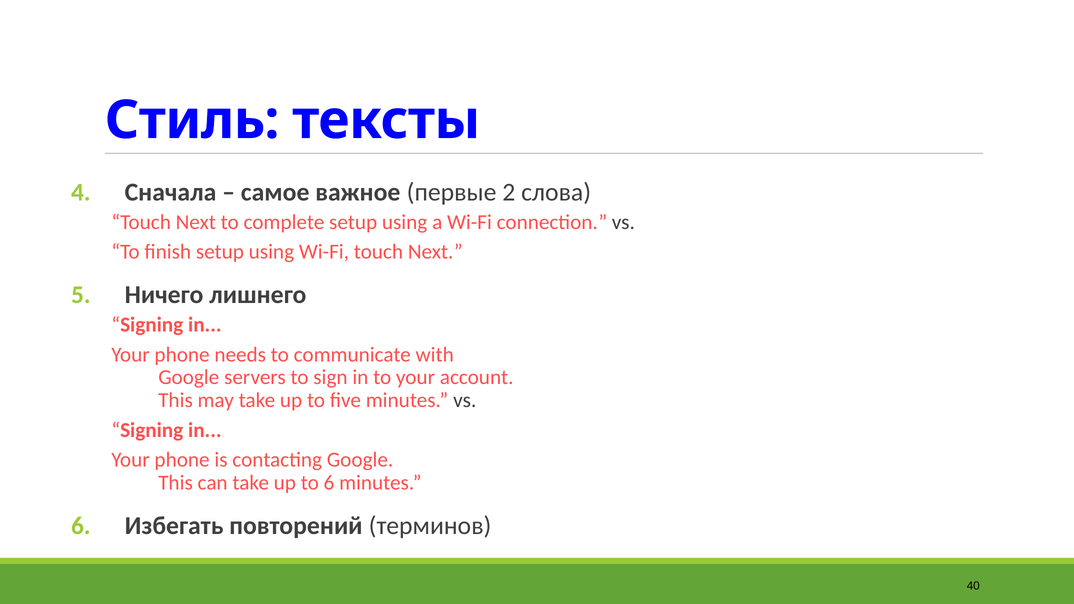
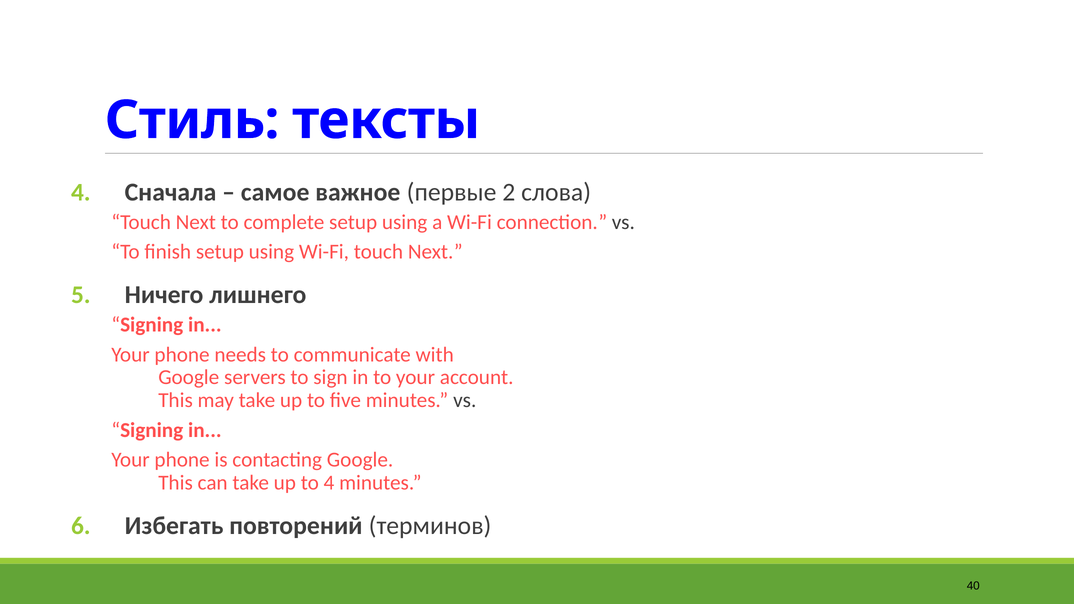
to 6: 6 -> 4
